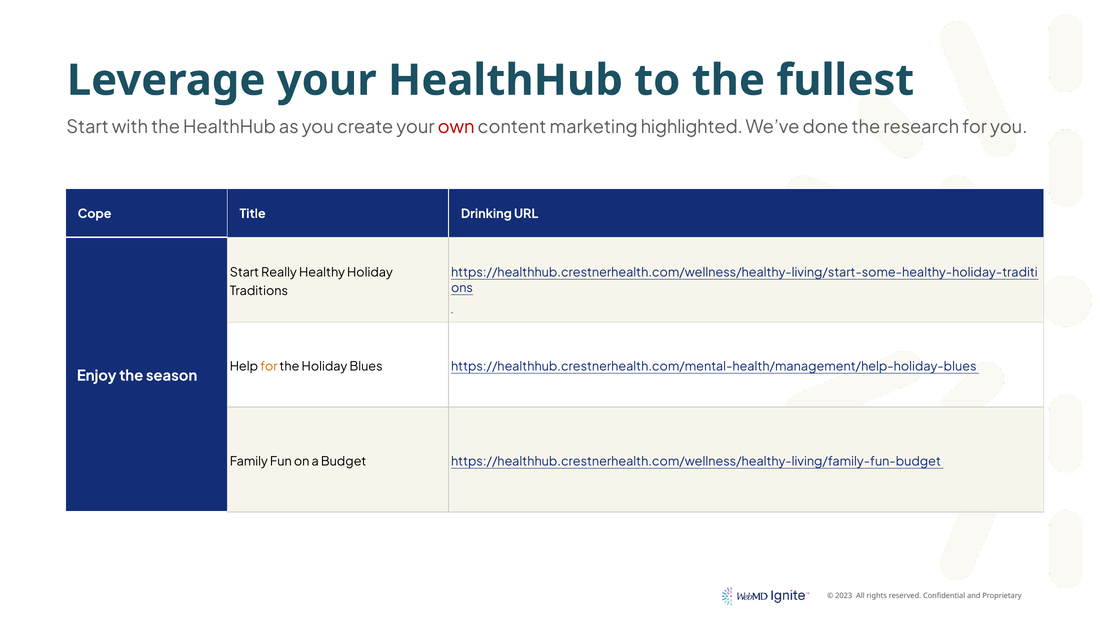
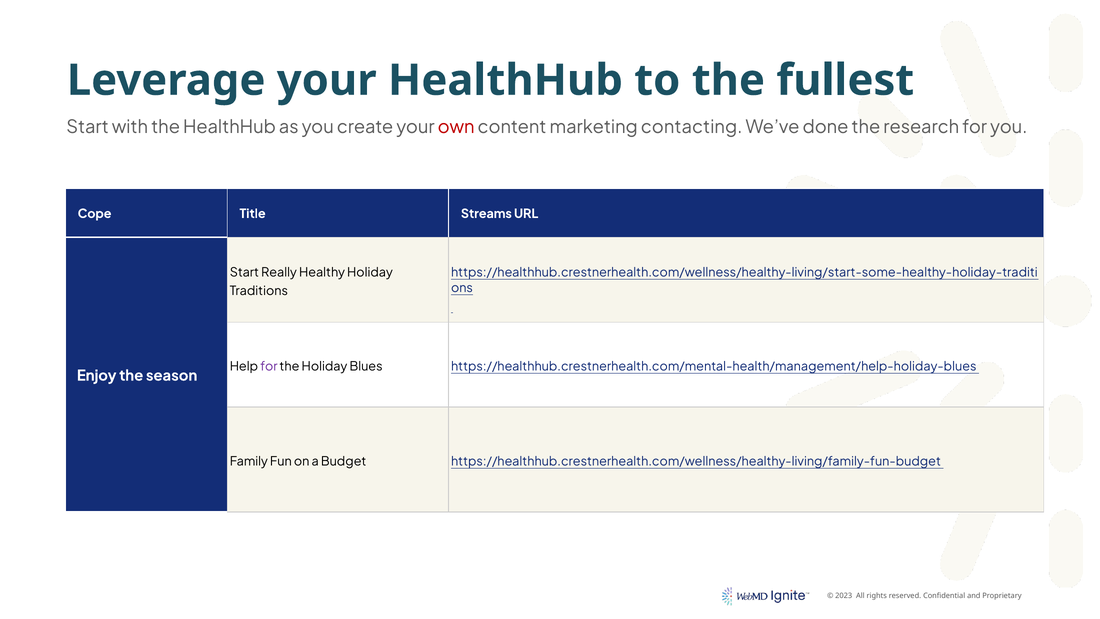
highlighted: highlighted -> contacting
Drinking: Drinking -> Streams
for at (269, 367) colour: orange -> purple
